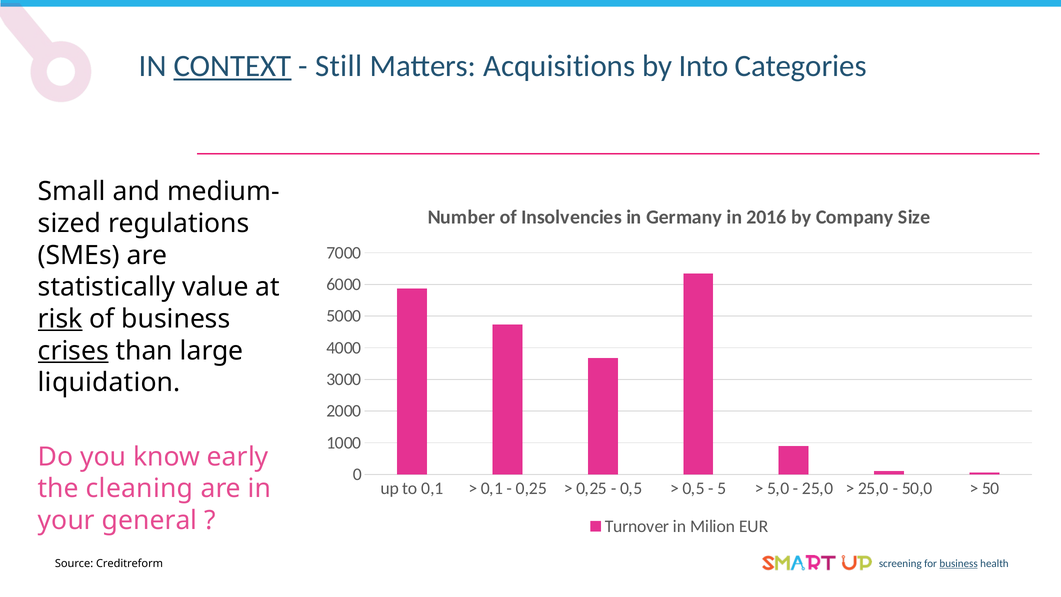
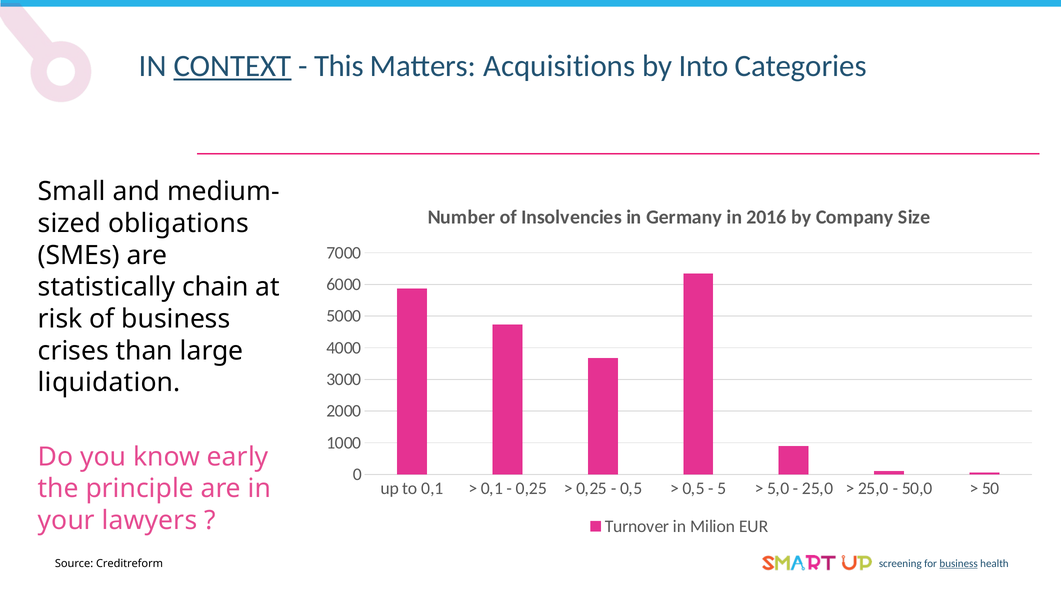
Still: Still -> This
regulations: regulations -> obligations
value: value -> chain
risk underline: present -> none
crises underline: present -> none
cleaning: cleaning -> principle
general: general -> lawyers
